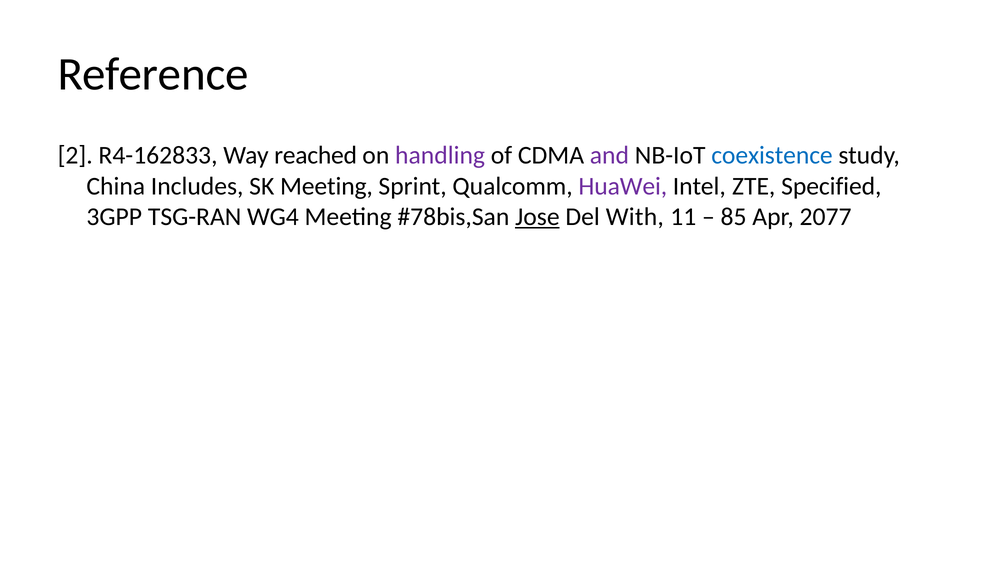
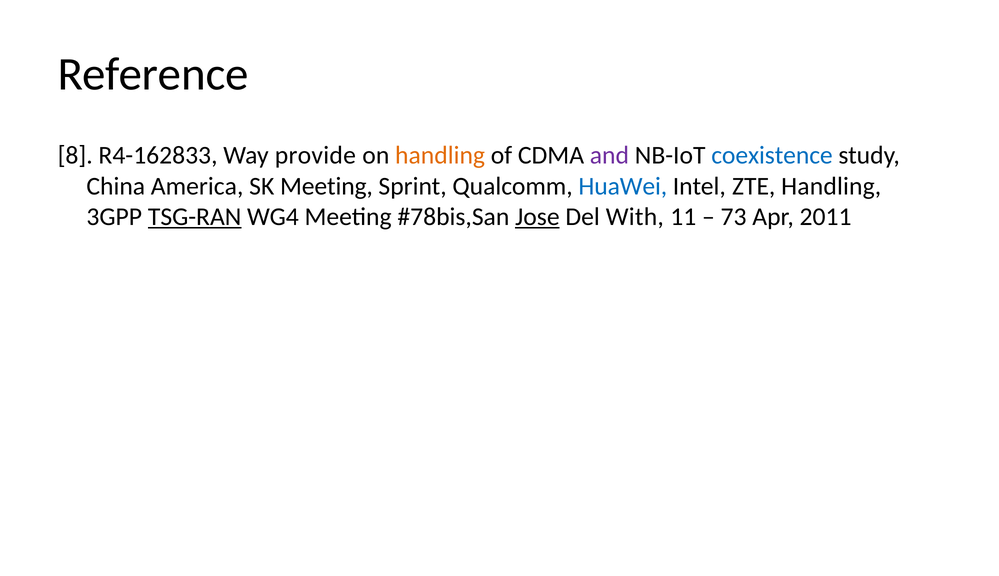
2: 2 -> 8
reached: reached -> provide
handling at (440, 156) colour: purple -> orange
Includes: Includes -> America
HuaWei colour: purple -> blue
ZTE Specified: Specified -> Handling
TSG-RAN underline: none -> present
85: 85 -> 73
2077: 2077 -> 2011
